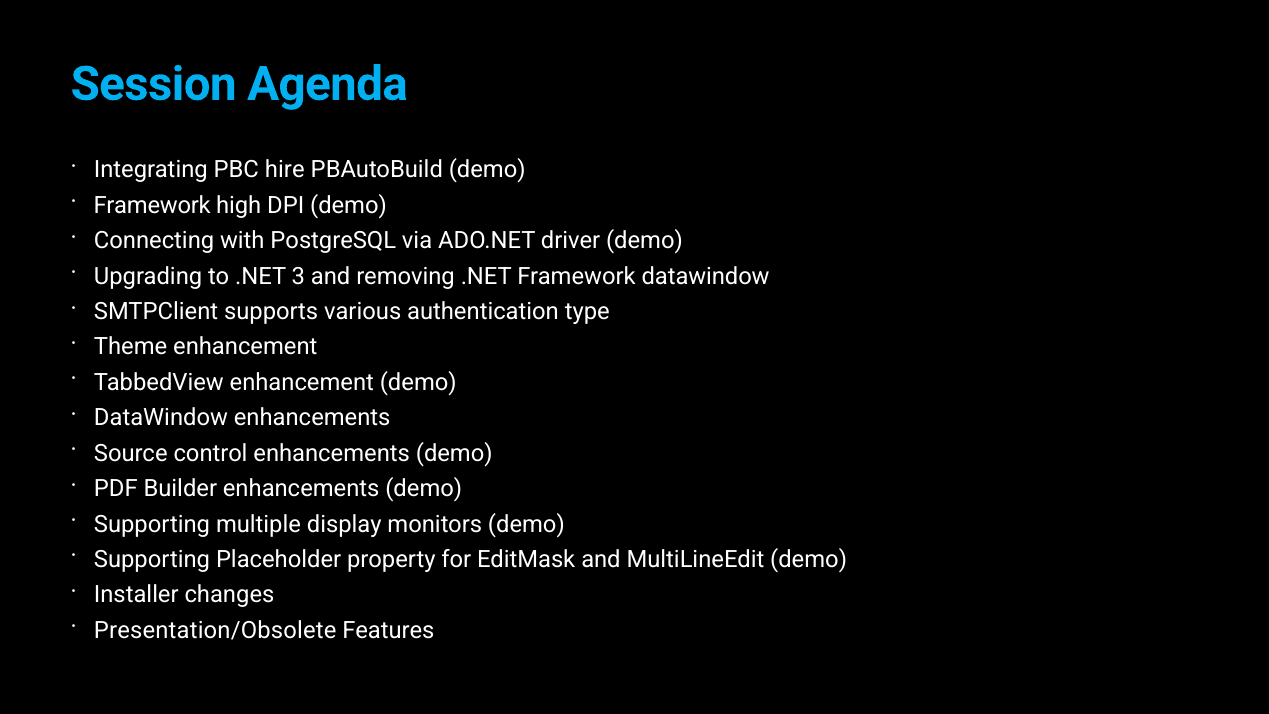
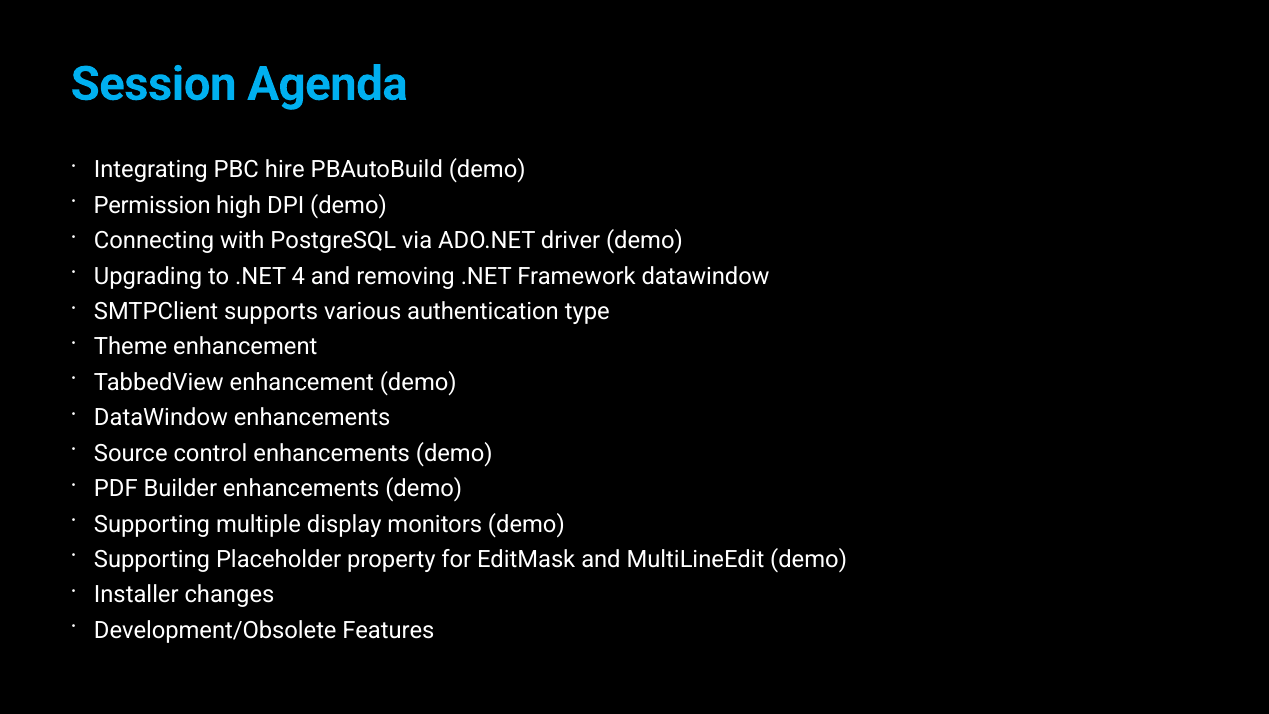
Framework at (152, 205): Framework -> Permission
3: 3 -> 4
Presentation/Obsolete: Presentation/Obsolete -> Development/Obsolete
